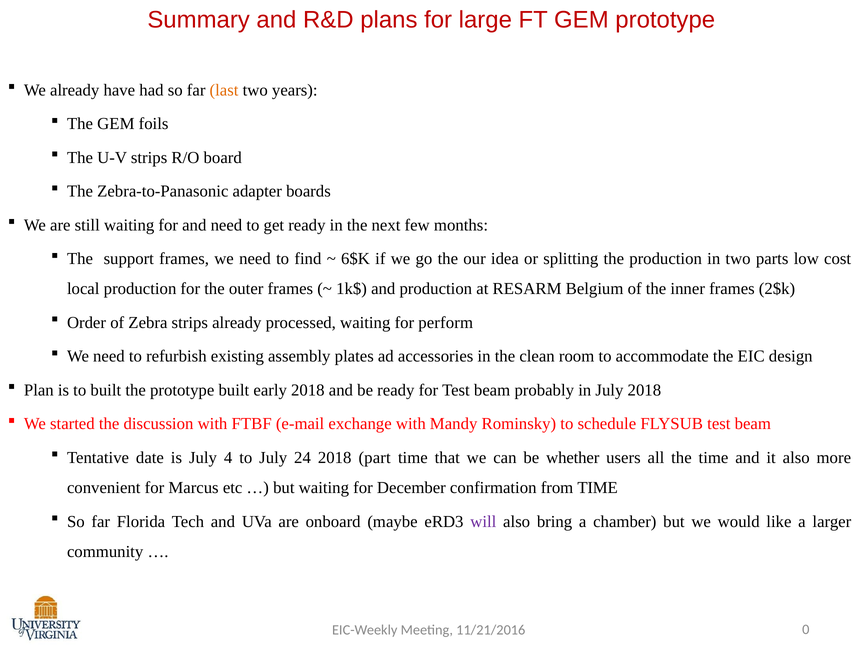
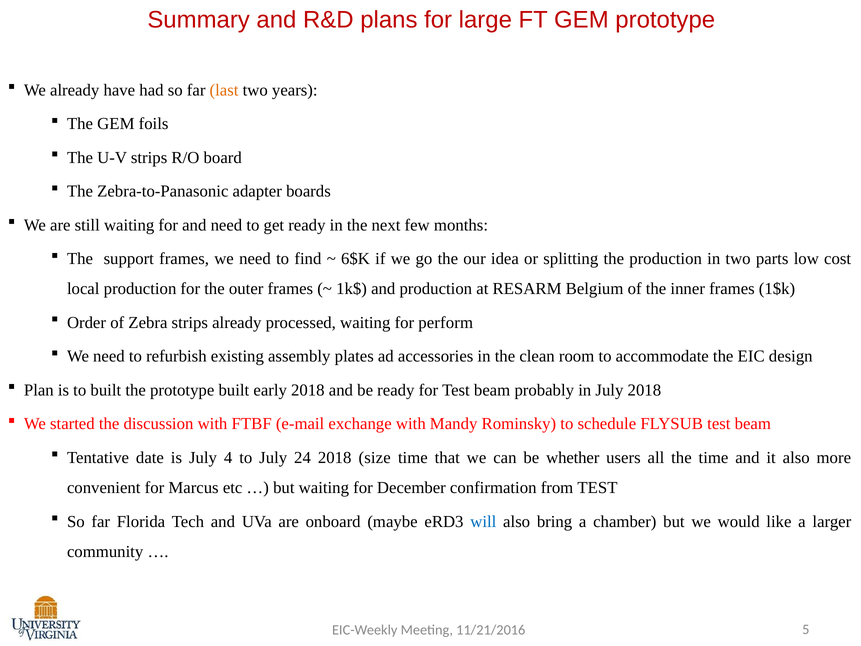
2$k: 2$k -> 1$k
part: part -> size
from TIME: TIME -> TEST
will colour: purple -> blue
0: 0 -> 5
